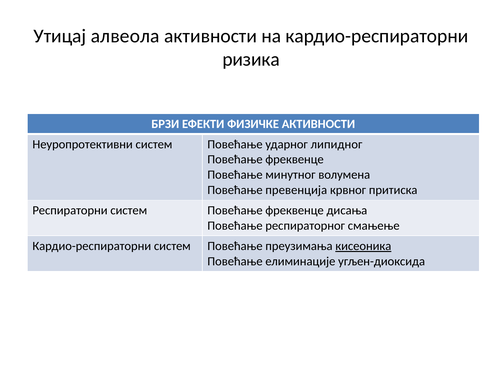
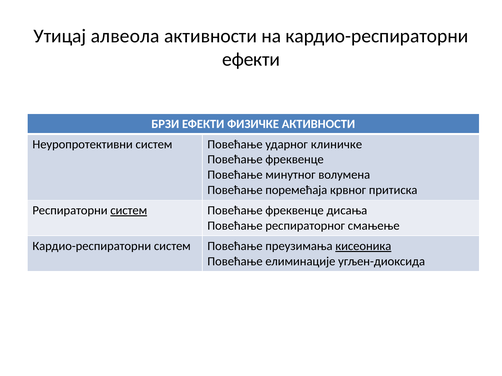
ризика at (251, 59): ризика -> ефекти
липидног: липидног -> клиничке
превенција: превенција -> поремећаја
систем at (129, 211) underline: none -> present
